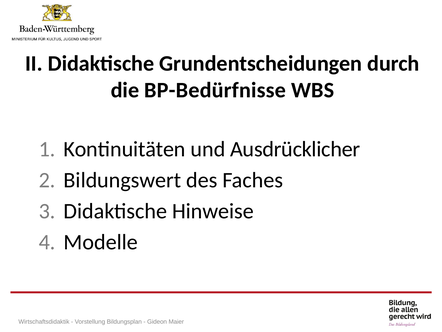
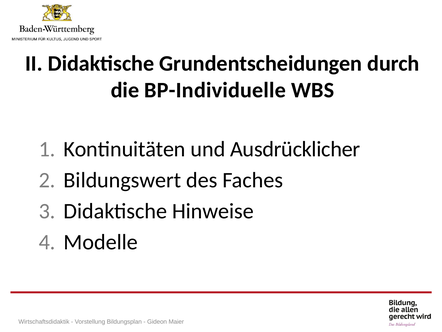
BP-Bedürfnisse: BP-Bedürfnisse -> BP-Individuelle
